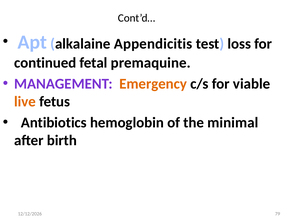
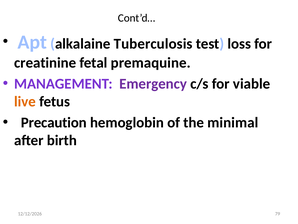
Appendicitis: Appendicitis -> Tuberculosis
continued: continued -> creatinine
Emergency colour: orange -> purple
Antibiotics: Antibiotics -> Precaution
